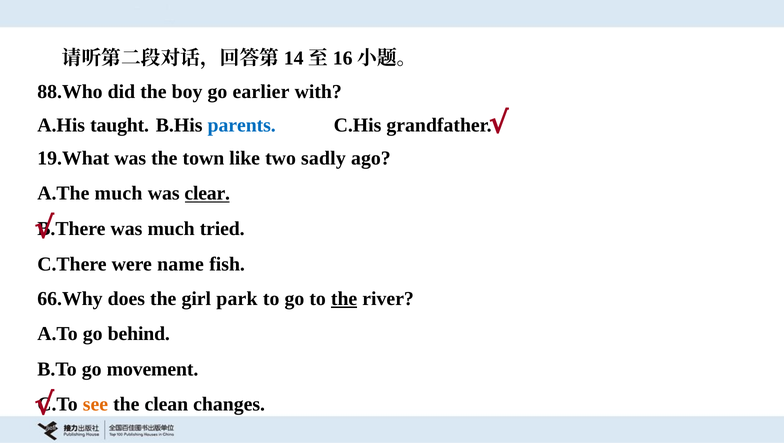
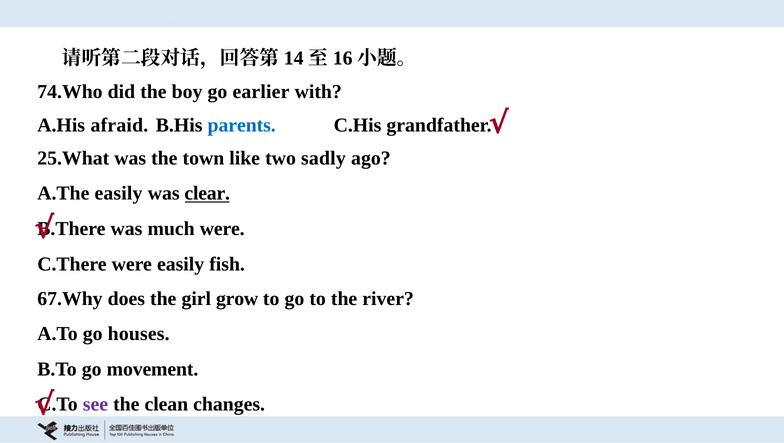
88.Who: 88.Who -> 74.Who
taught: taught -> afraid
19.What: 19.What -> 25.What
A.The much: much -> easily
much tried: tried -> were
were name: name -> easily
66.Why: 66.Why -> 67.Why
park: park -> grow
the at (344, 299) underline: present -> none
behind: behind -> houses
see colour: orange -> purple
